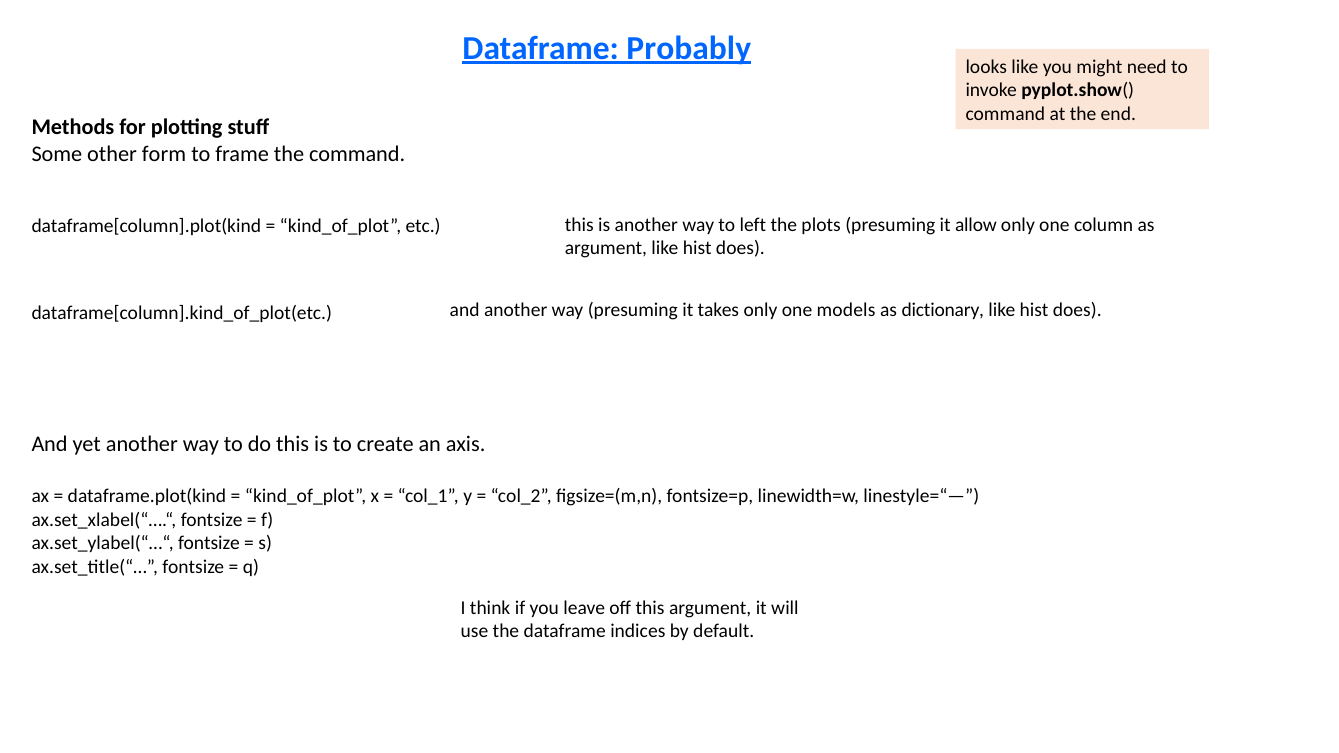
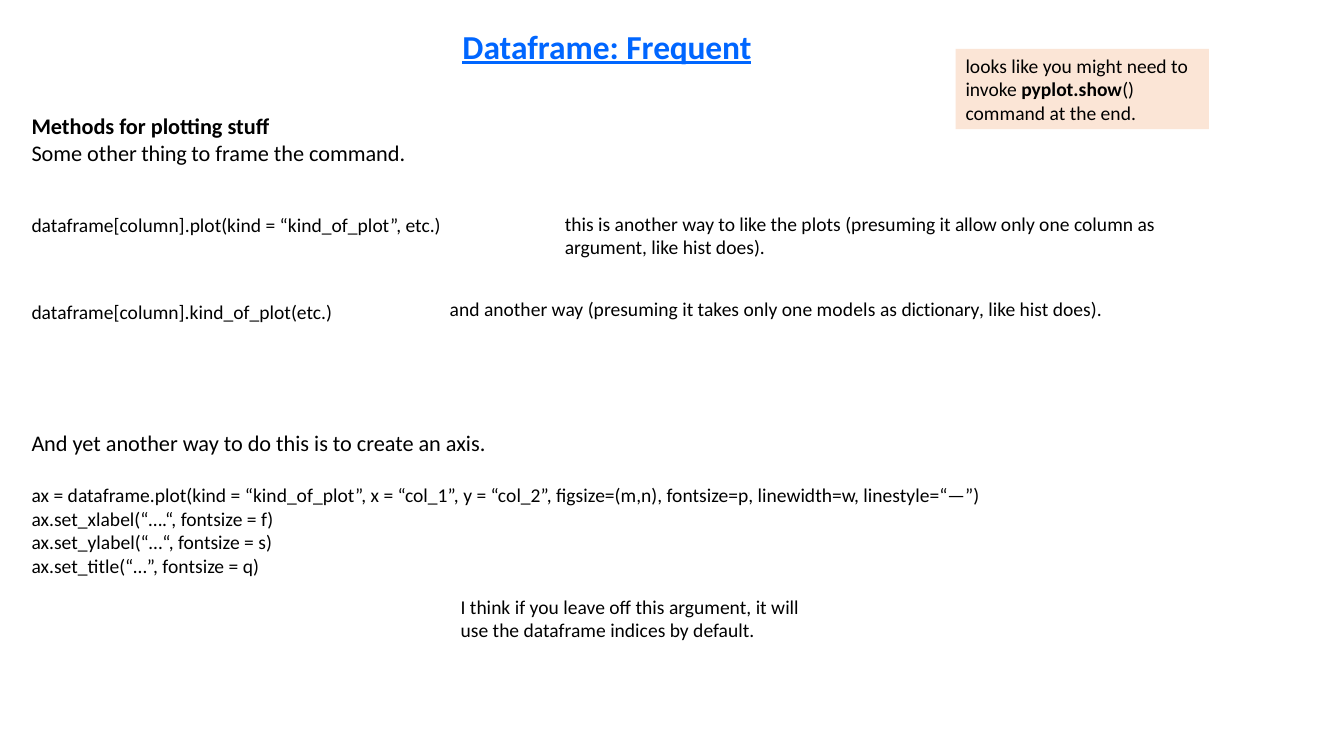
Probably: Probably -> Frequent
form: form -> thing
to left: left -> like
